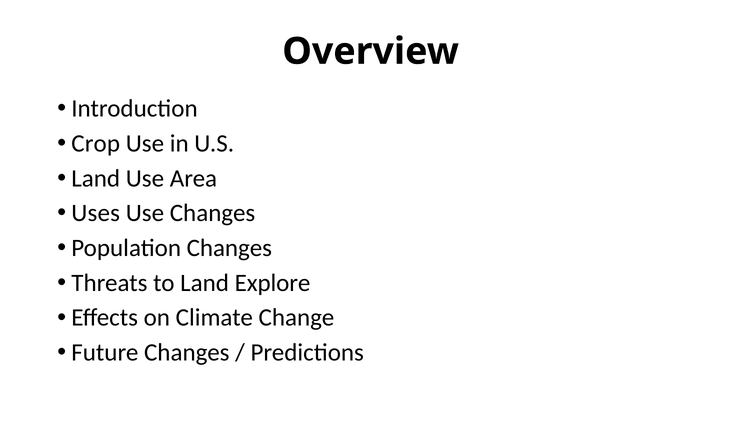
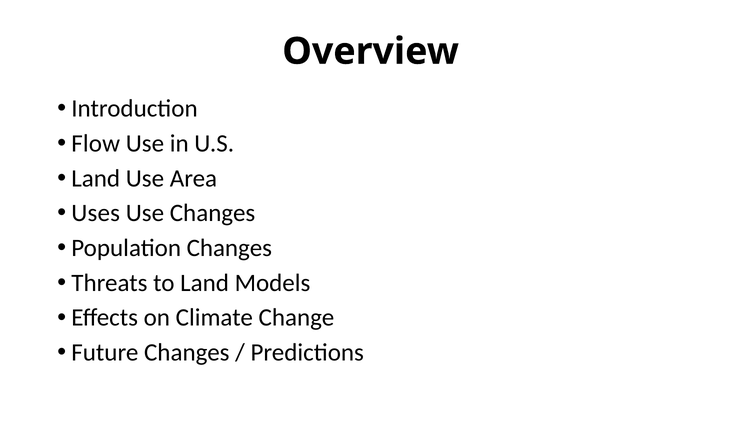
Crop: Crop -> Flow
Explore: Explore -> Models
